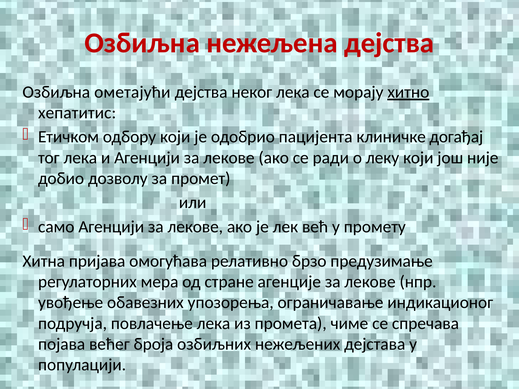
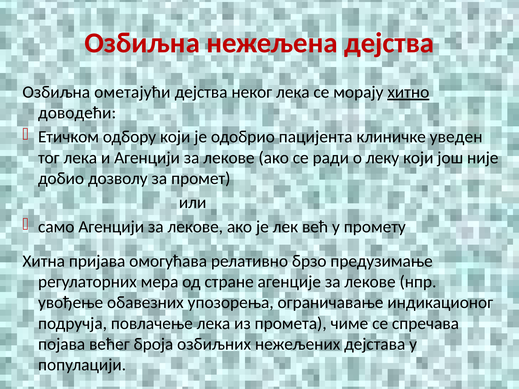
хепатитис: хепатитис -> доводећи
догађај: догађај -> уведен
